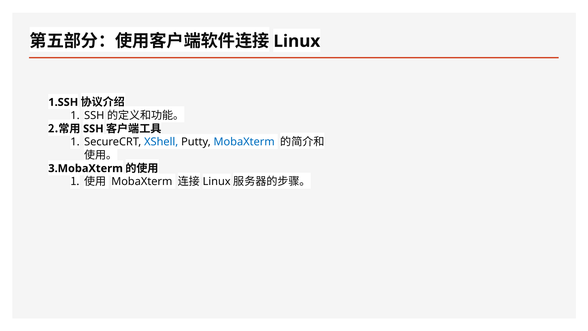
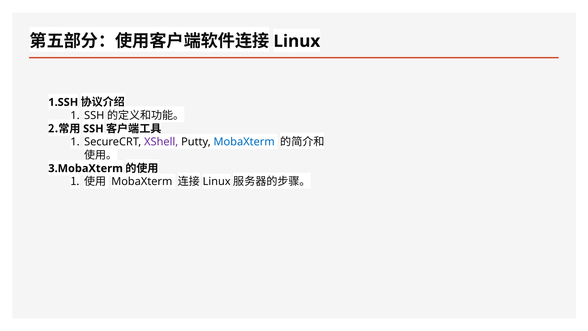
XShell colour: blue -> purple
